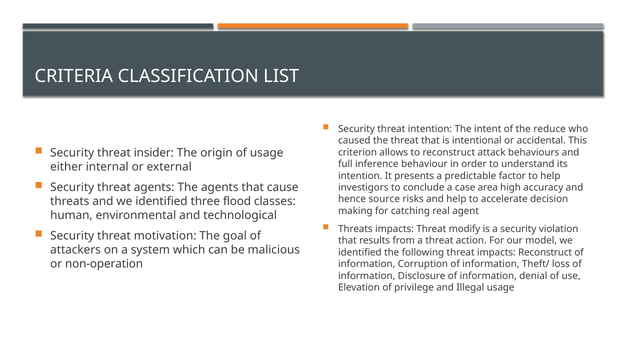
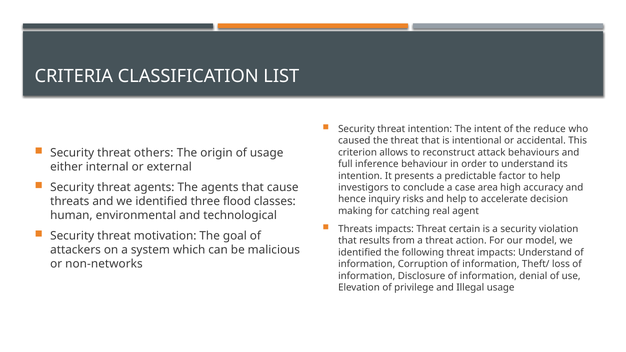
insider: insider -> others
source: source -> inquiry
modify: modify -> certain
impacts Reconstruct: Reconstruct -> Understand
non-operation: non-operation -> non-networks
